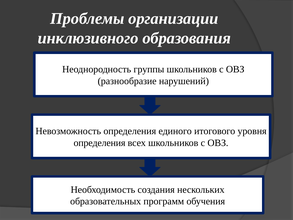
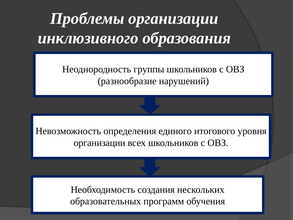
определения at (100, 143): определения -> организации
